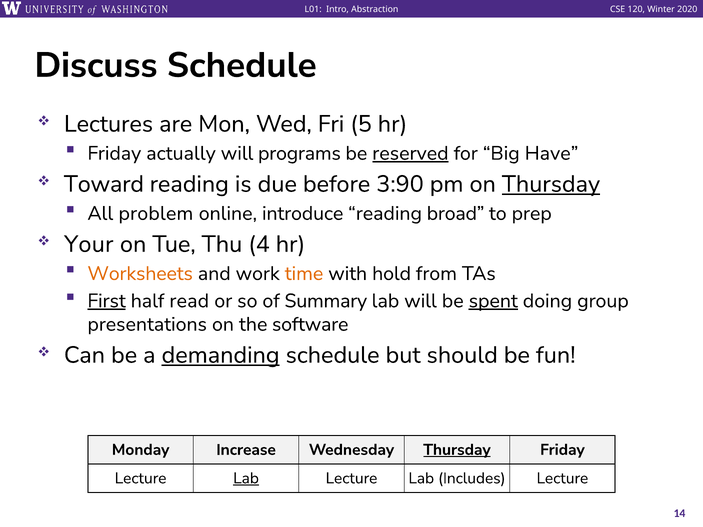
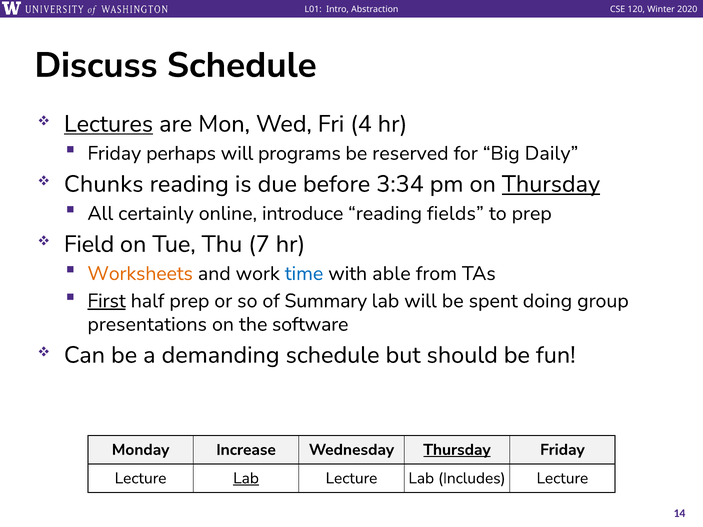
Lectures underline: none -> present
5: 5 -> 4
actually: actually -> perhaps
reserved underline: present -> none
Have: Have -> Daily
Toward: Toward -> Chunks
3:90: 3:90 -> 3:34
problem: problem -> certainly
broad: broad -> fields
Your: Your -> Field
4: 4 -> 7
time colour: orange -> blue
hold: hold -> able
half read: read -> prep
spent underline: present -> none
demanding underline: present -> none
